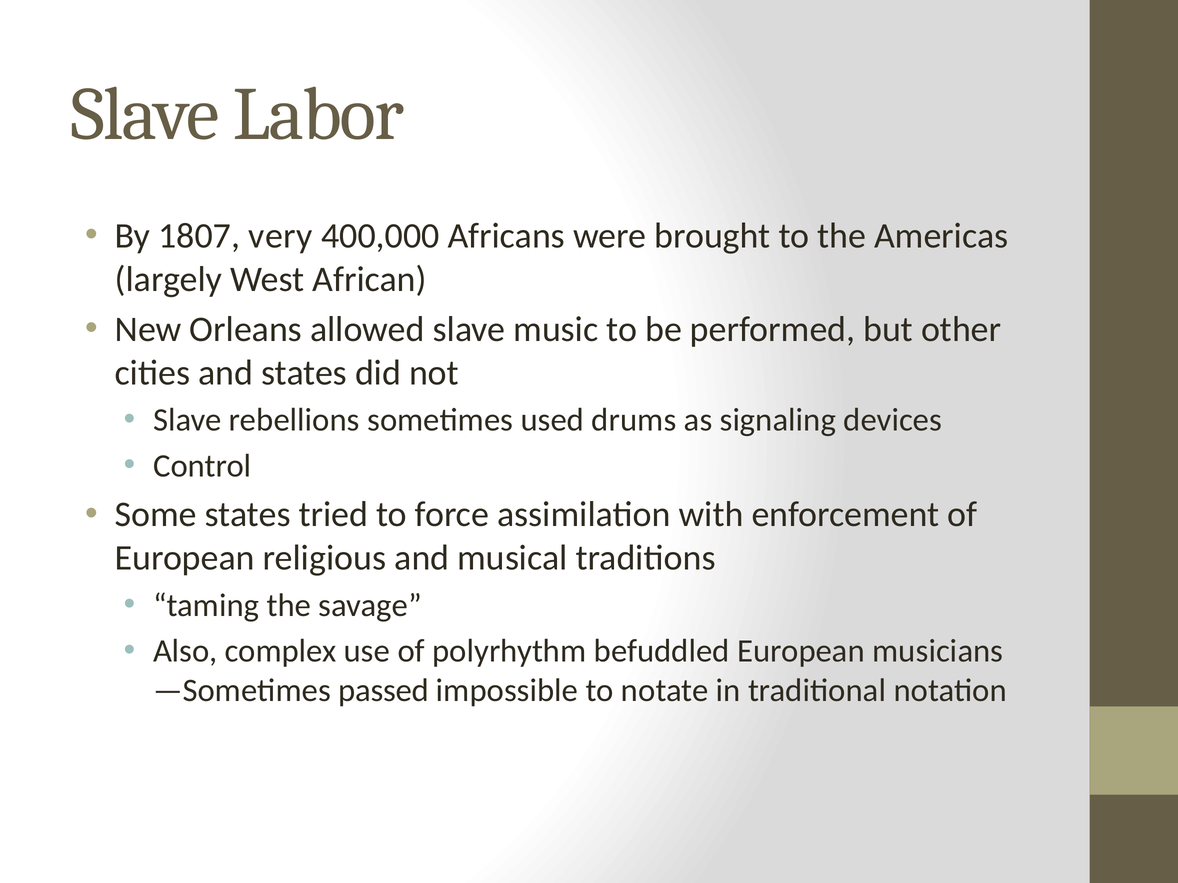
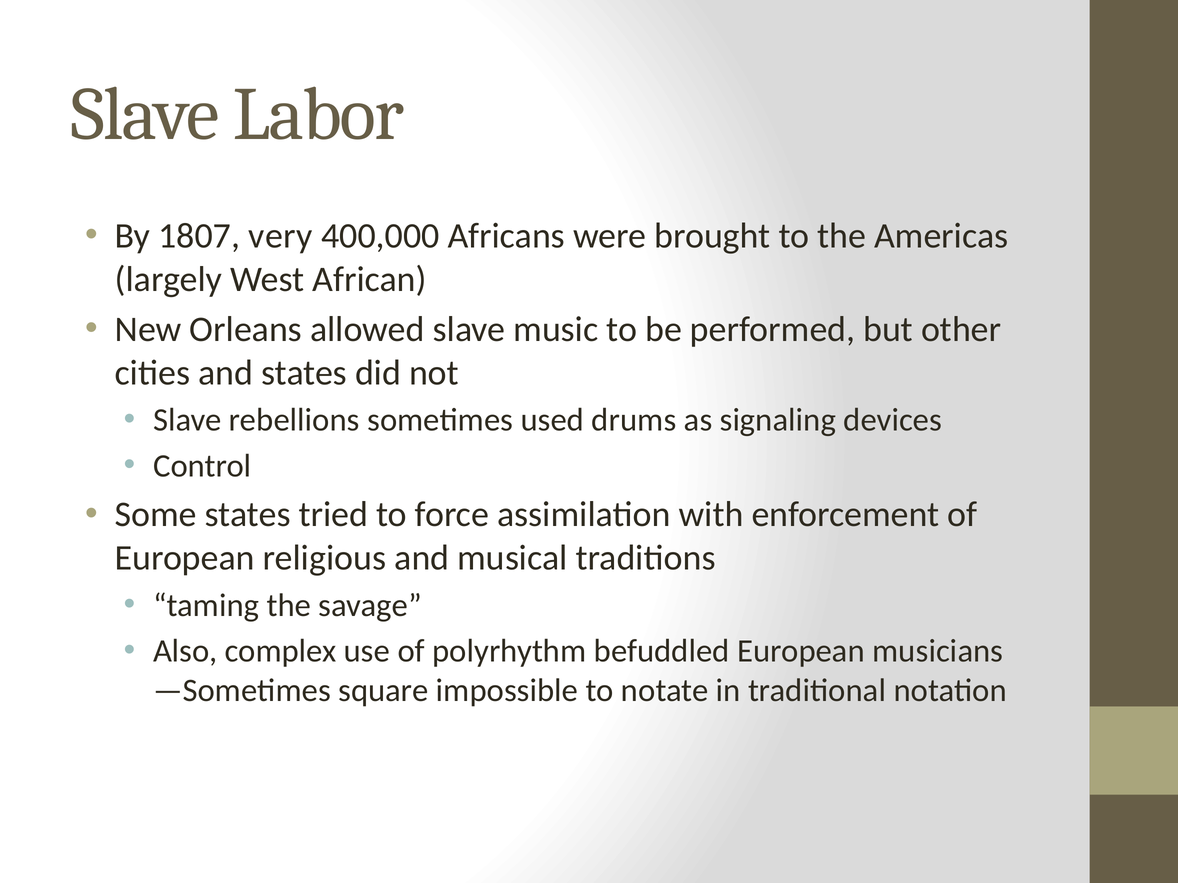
passed: passed -> square
